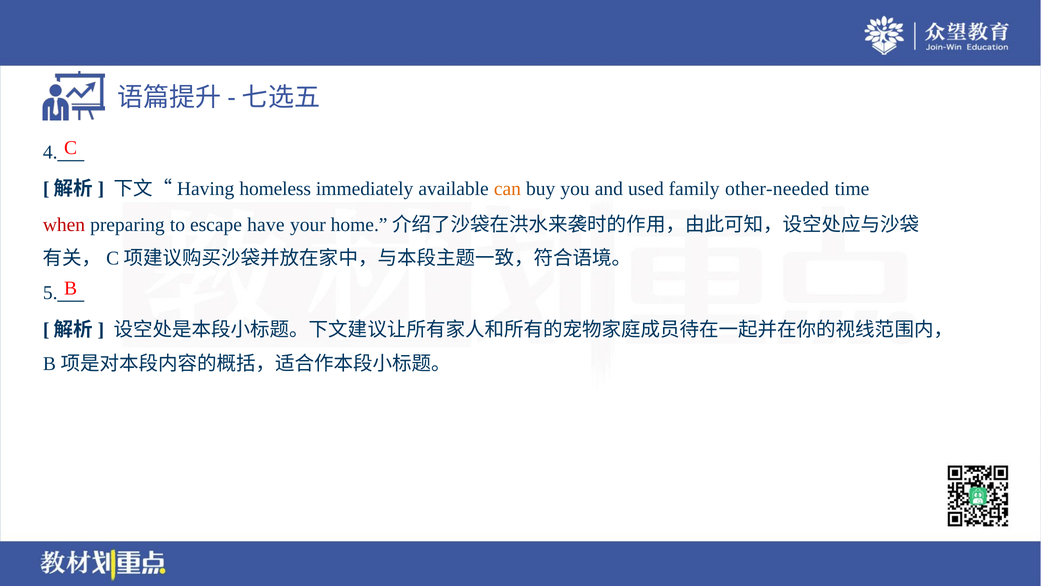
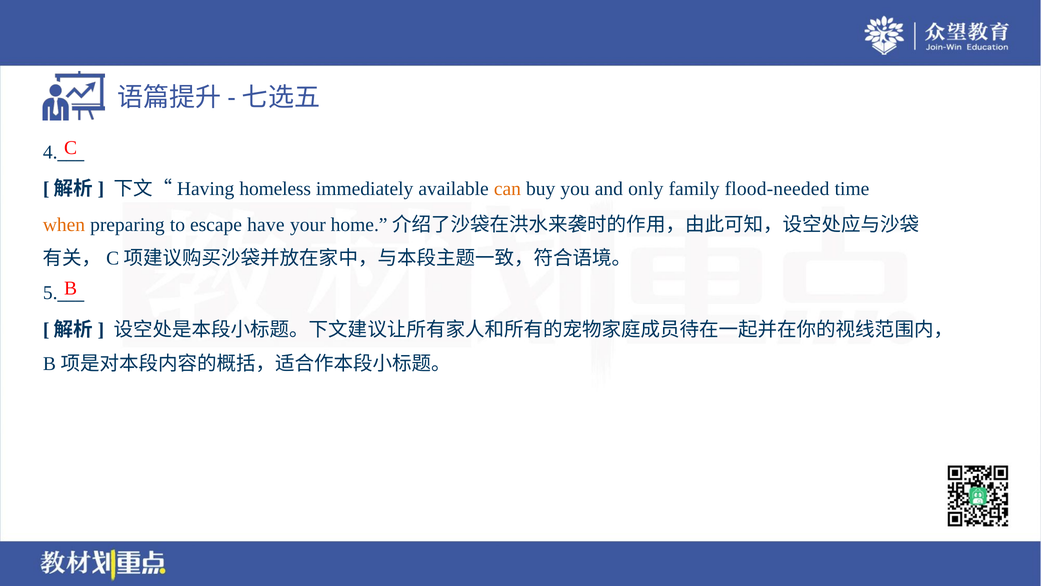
used: used -> only
other-needed: other-needed -> flood-needed
when colour: red -> orange
